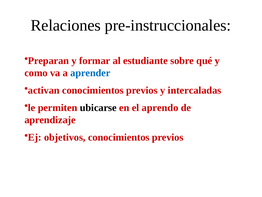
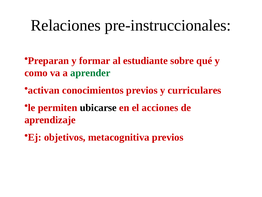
aprender colour: blue -> green
intercaladas: intercaladas -> curriculares
aprendo: aprendo -> acciones
objetivos conocimientos: conocimientos -> metacognitiva
